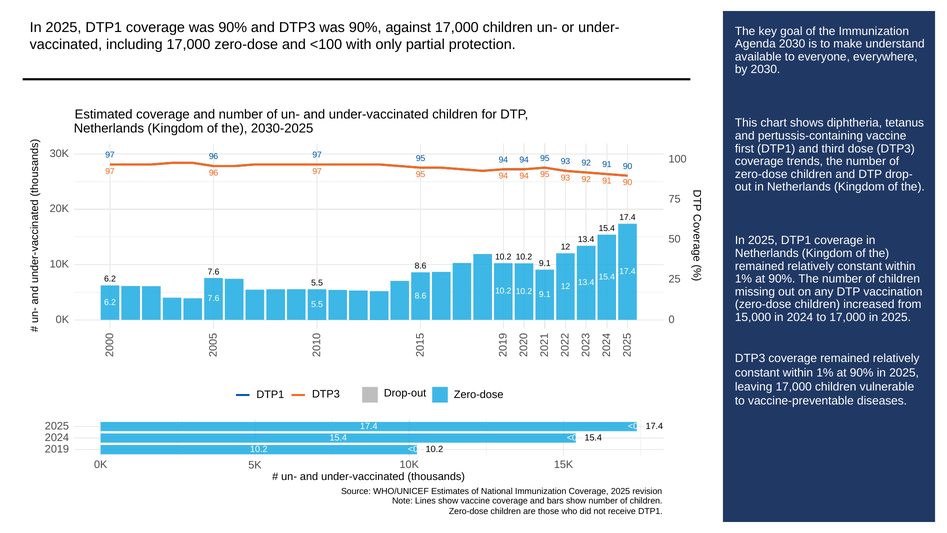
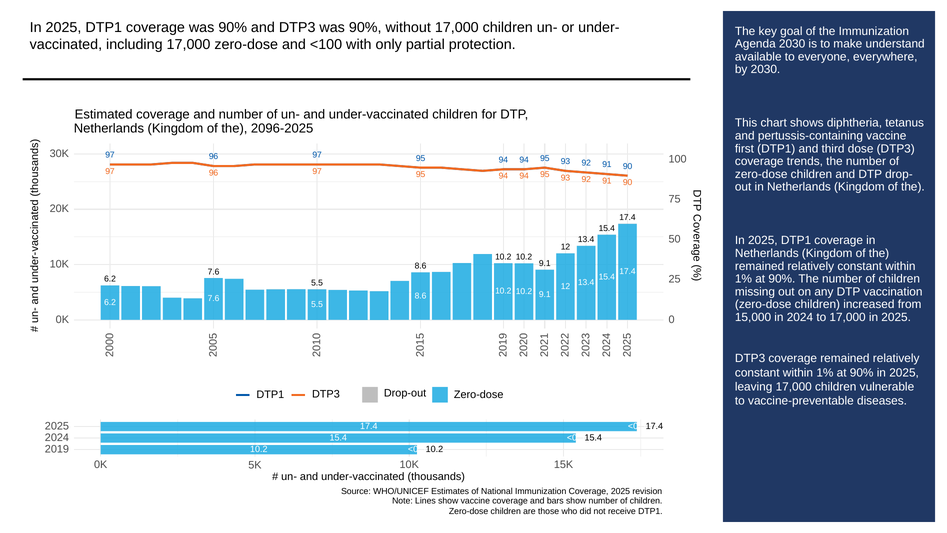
against: against -> without
2030-2025: 2030-2025 -> 2096-2025
